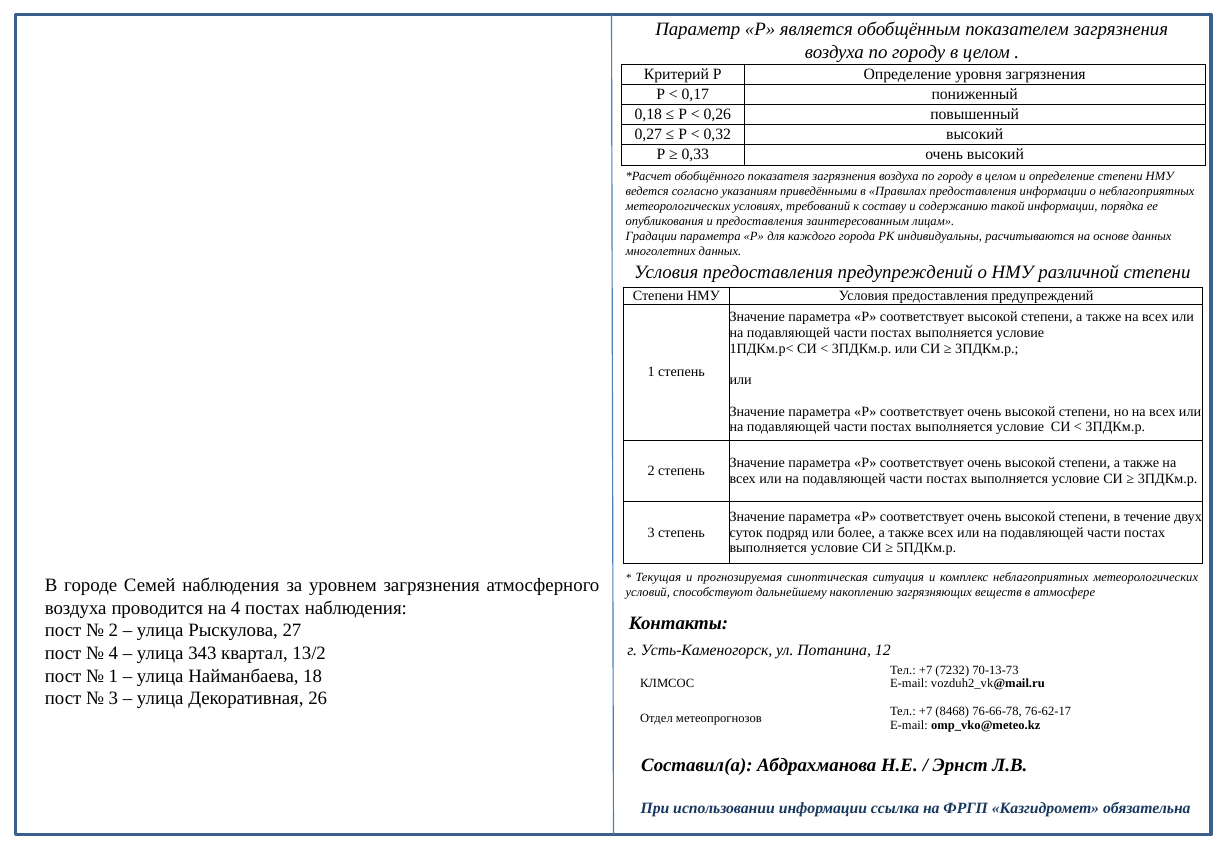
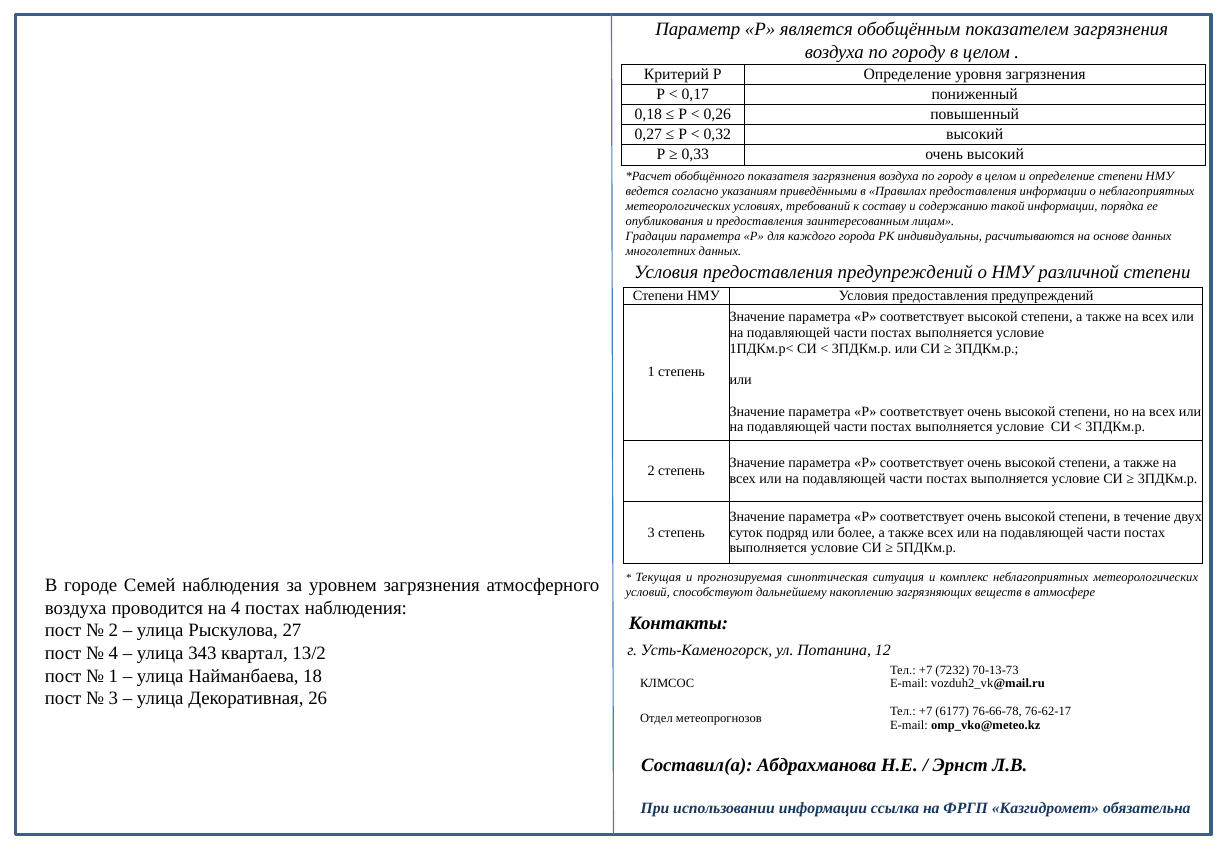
8468: 8468 -> 6177
